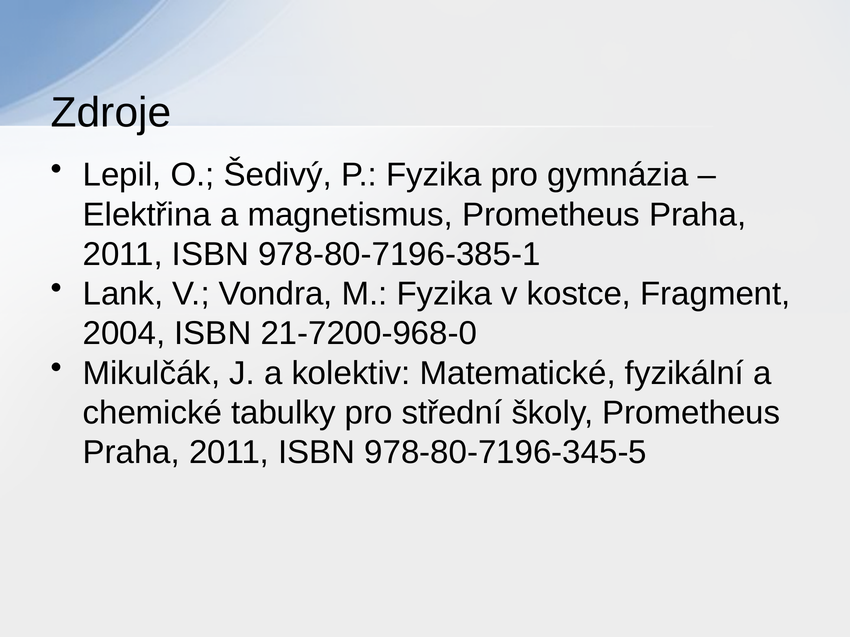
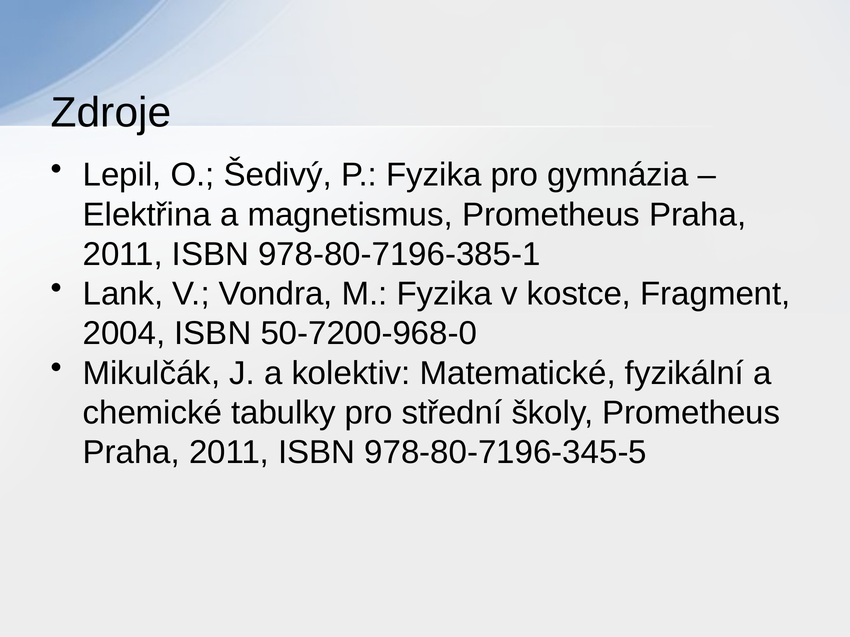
21-7200-968-0: 21-7200-968-0 -> 50-7200-968-0
